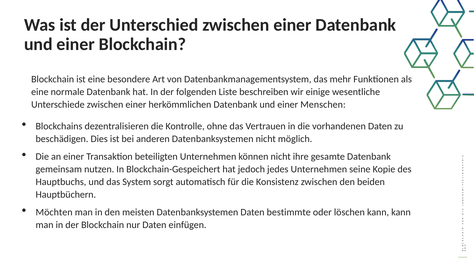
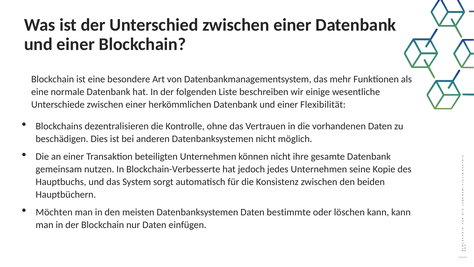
Menschen: Menschen -> Flexibilität
Blockchain-Gespeichert: Blockchain-Gespeichert -> Blockchain-Verbesserte
